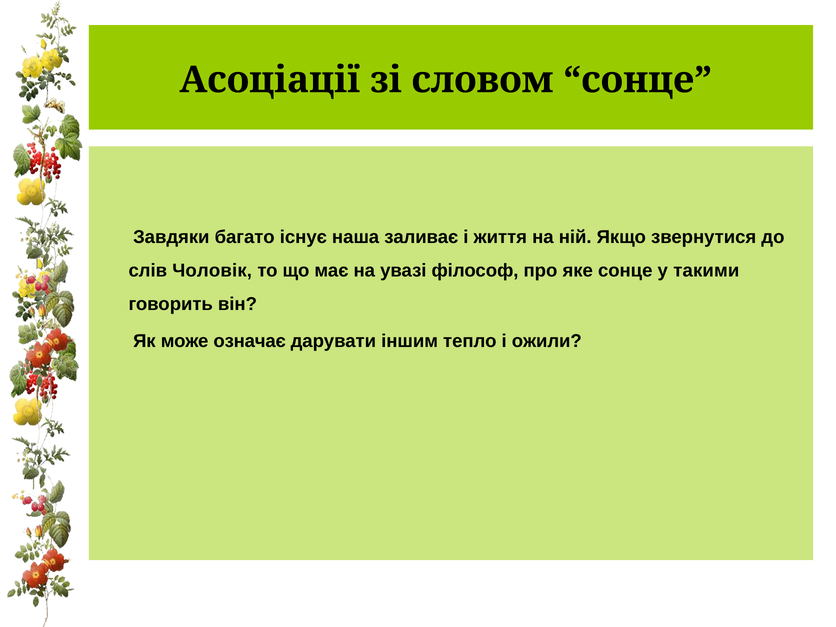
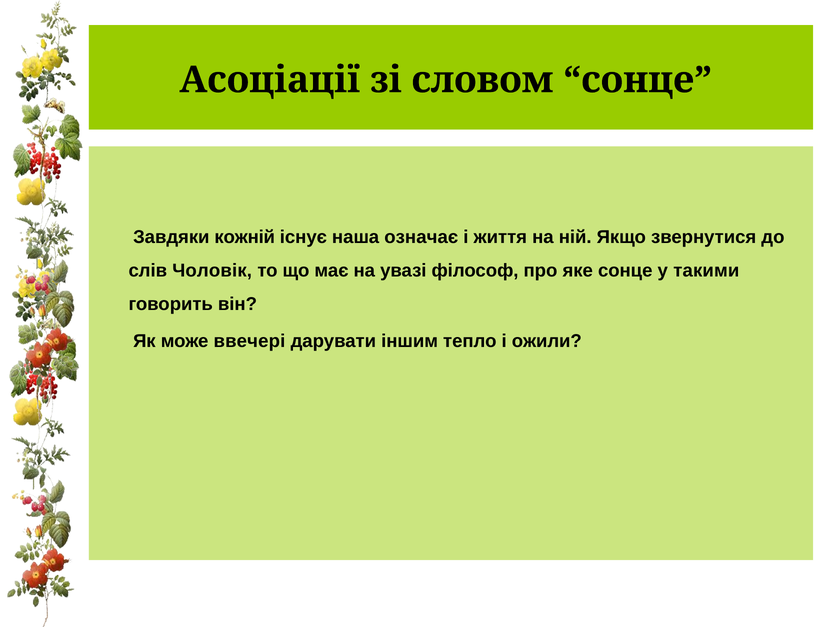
багато: багато -> кожній
заливає: заливає -> означає
означає: означає -> ввечері
